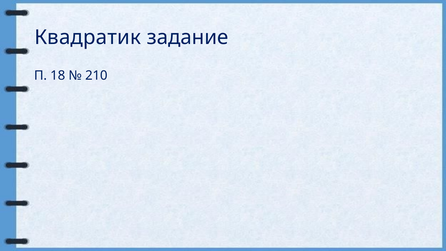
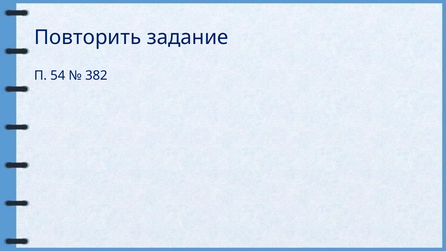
Квадратик: Квадратик -> Повторить
18: 18 -> 54
210: 210 -> 382
